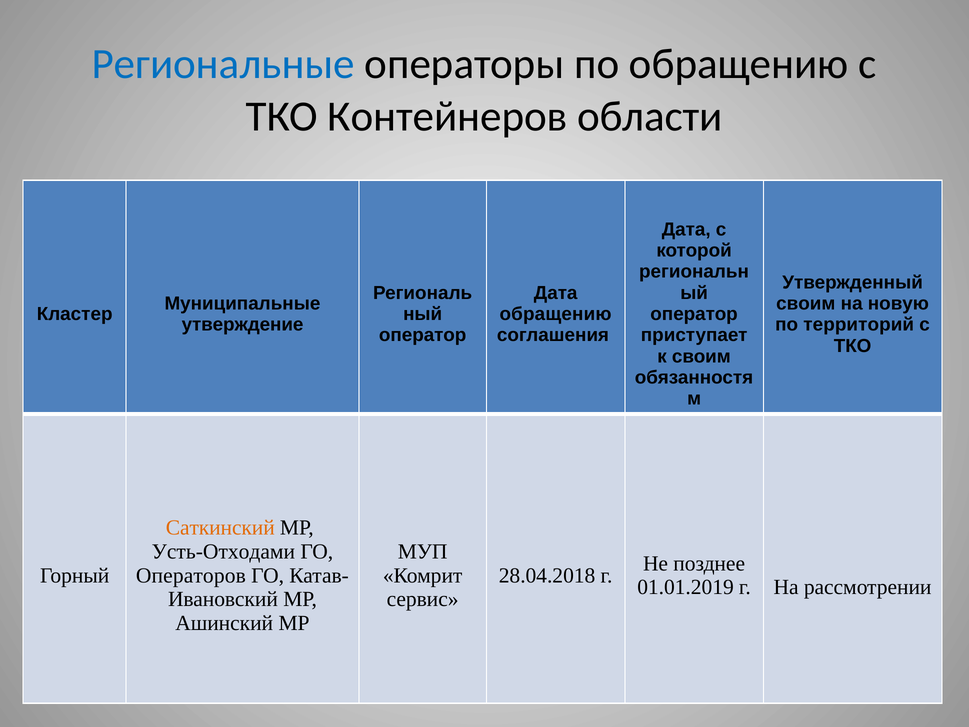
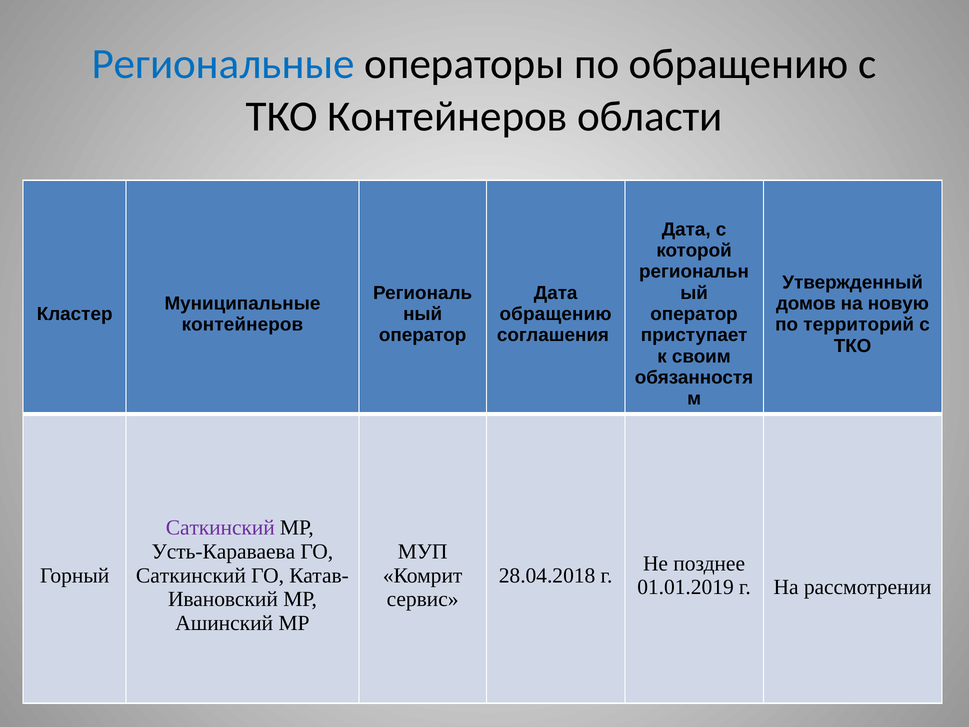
своим at (806, 303): своим -> домов
утверждение at (243, 325): утверждение -> контейнеров
Саткинский at (220, 527) colour: orange -> purple
Усть-Отходами: Усть-Отходами -> Усть-Караваева
Операторов at (191, 575): Операторов -> Саткинский
